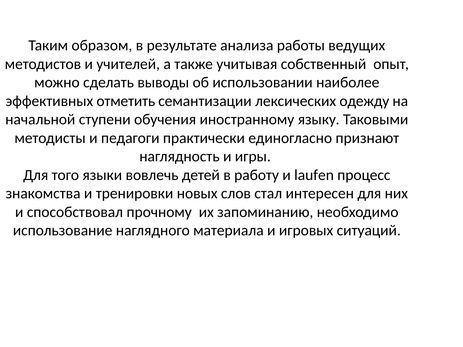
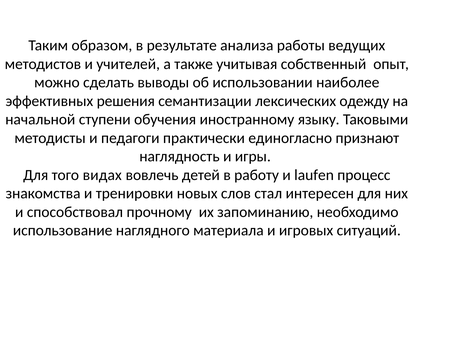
отметить: отметить -> решения
языки: языки -> видах
